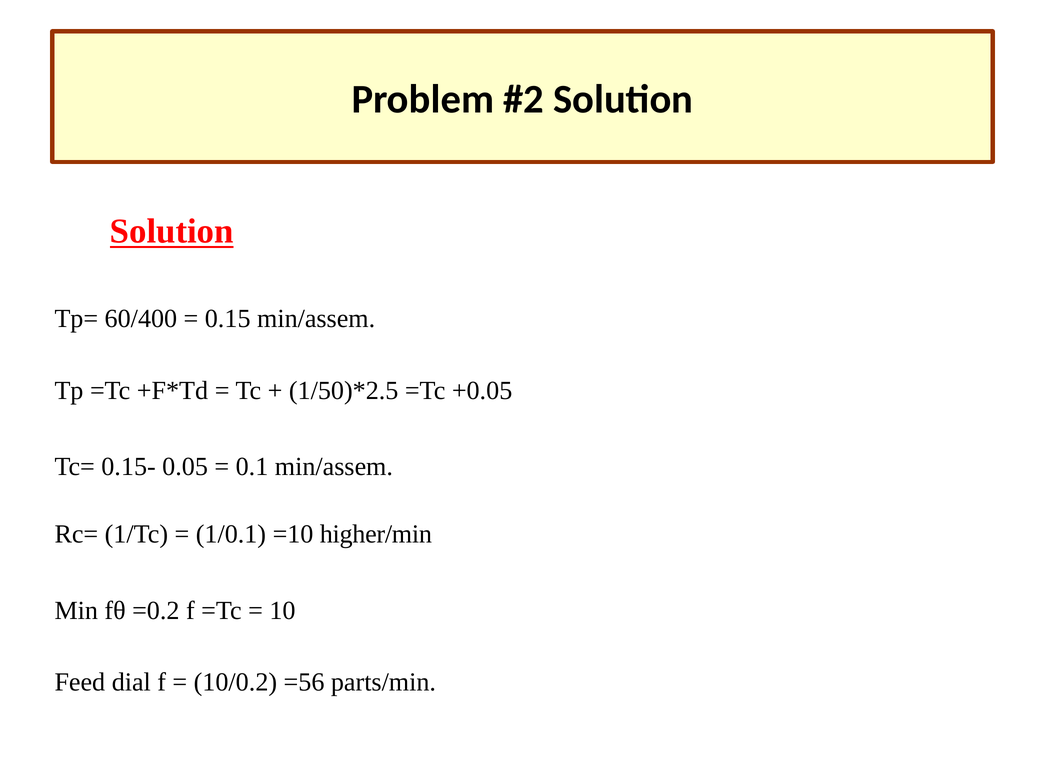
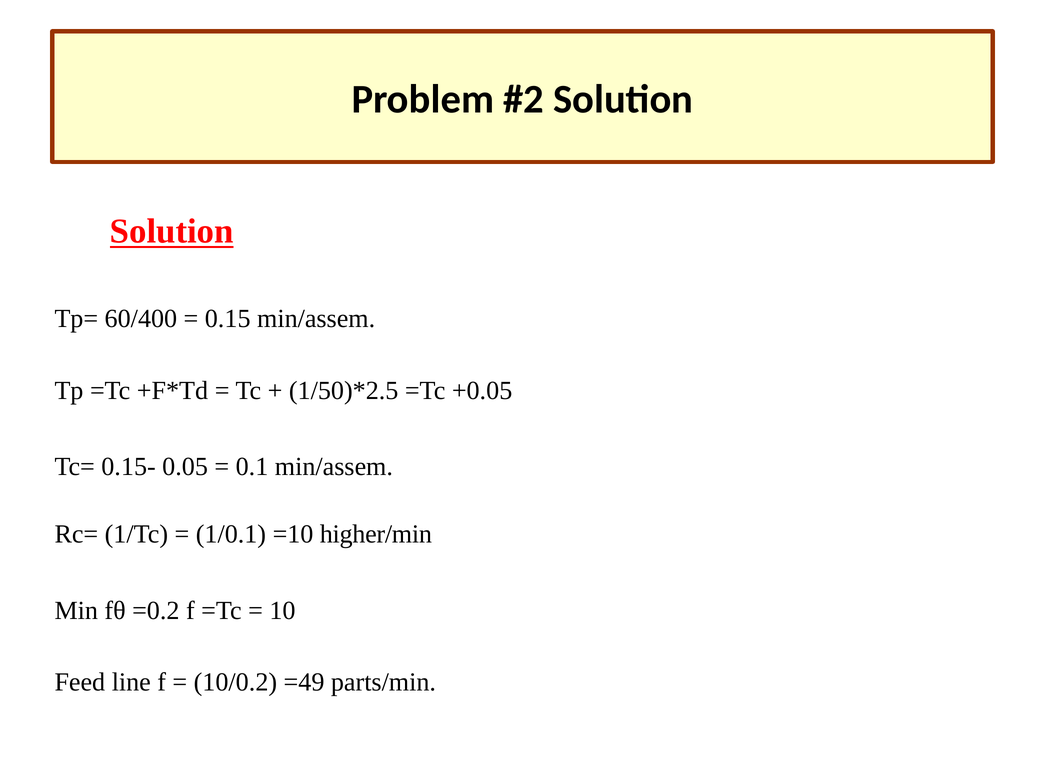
dial: dial -> line
=56: =56 -> =49
